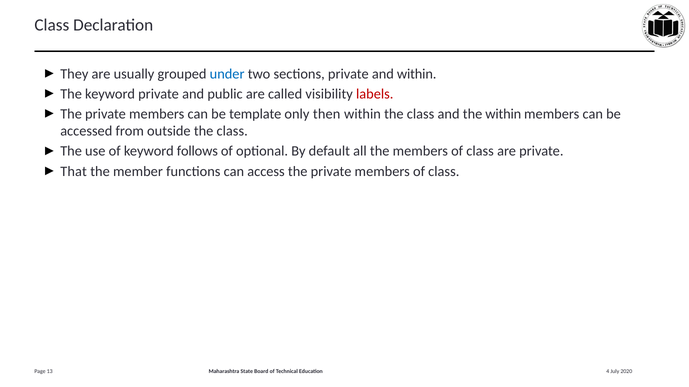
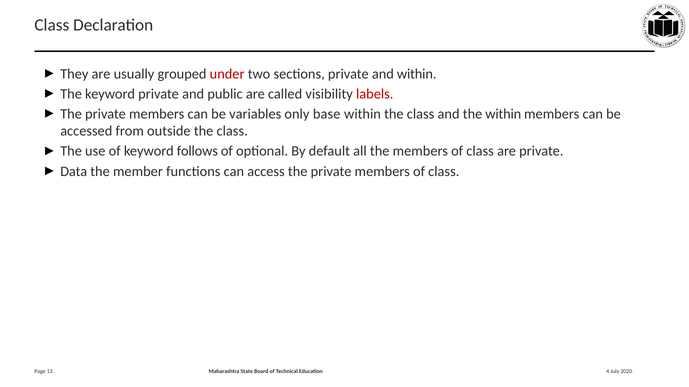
under colour: blue -> red
template: template -> variables
then: then -> base
That: That -> Data
